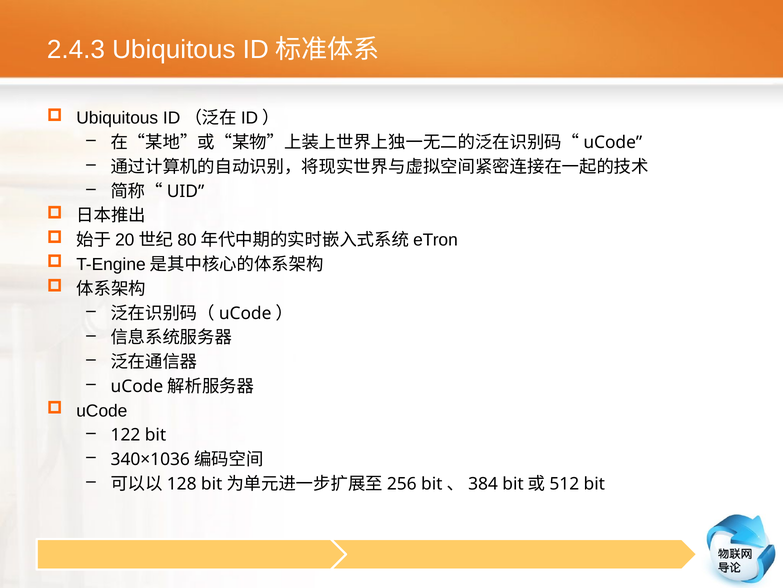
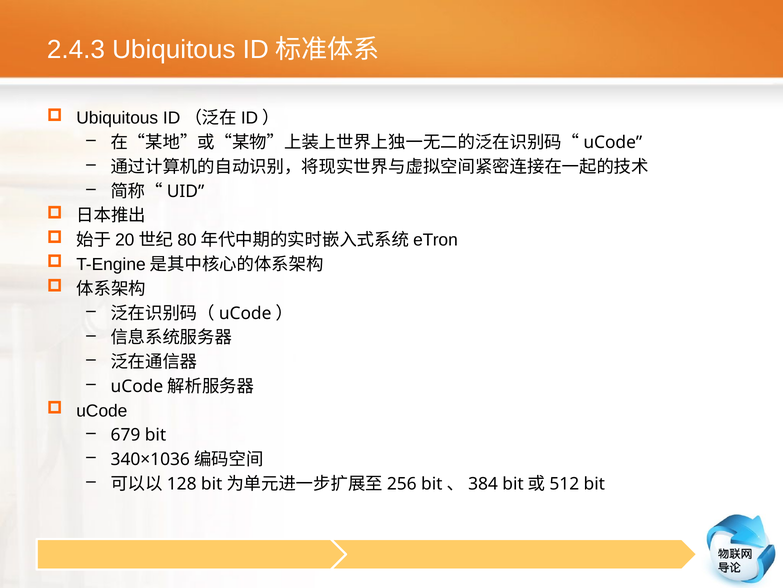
122: 122 -> 679
